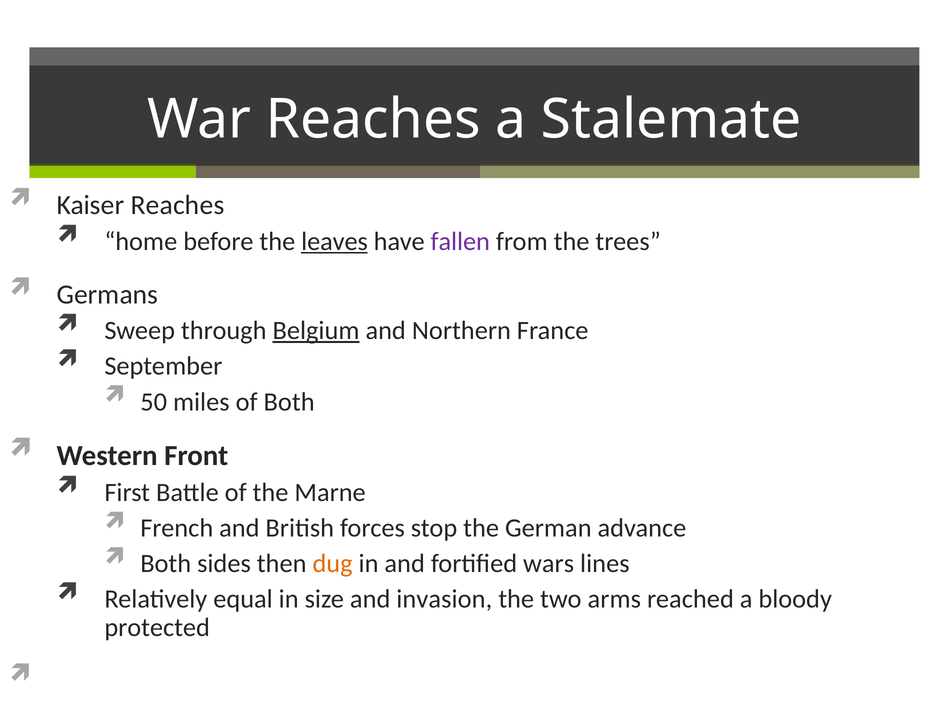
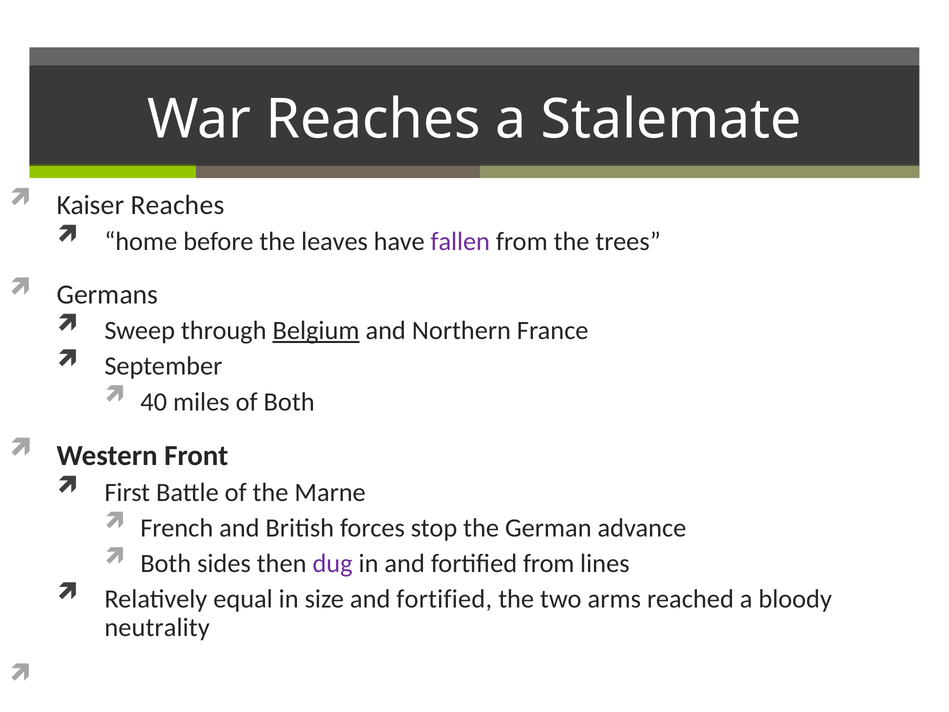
leaves underline: present -> none
50: 50 -> 40
dug colour: orange -> purple
fortified wars: wars -> from
size and invasion: invasion -> fortified
protected: protected -> neutrality
